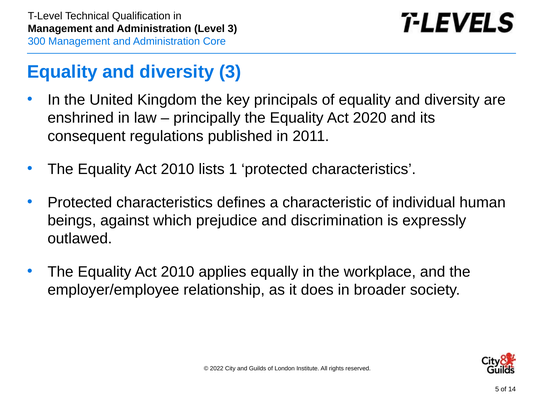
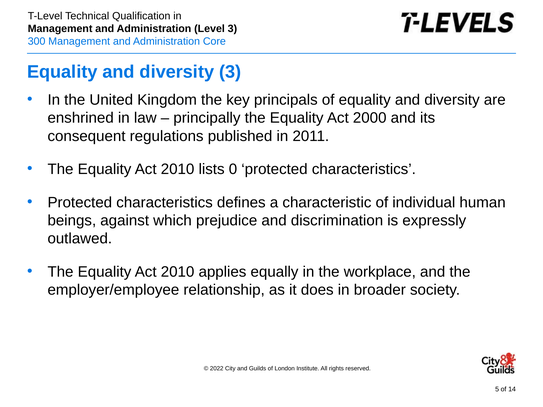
2020: 2020 -> 2000
1: 1 -> 0
